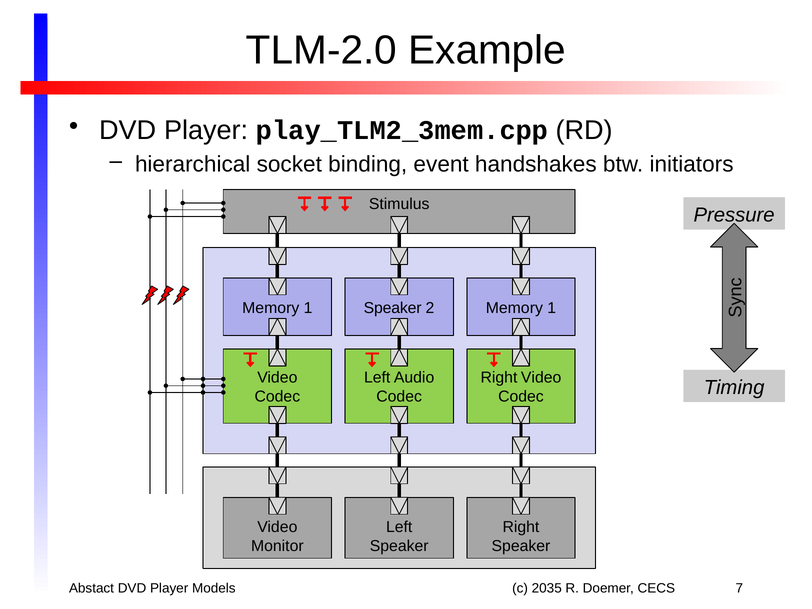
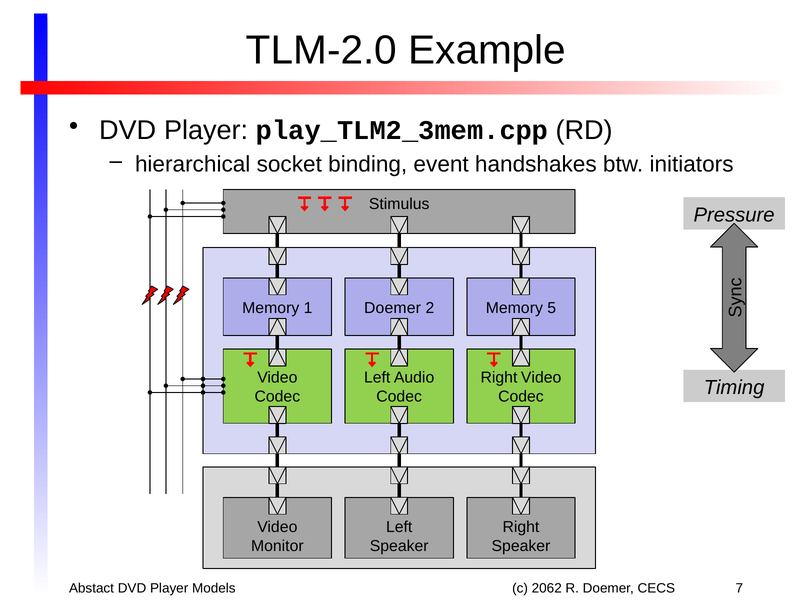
1 Speaker: Speaker -> Doemer
2 Memory 1: 1 -> 5
2035: 2035 -> 2062
